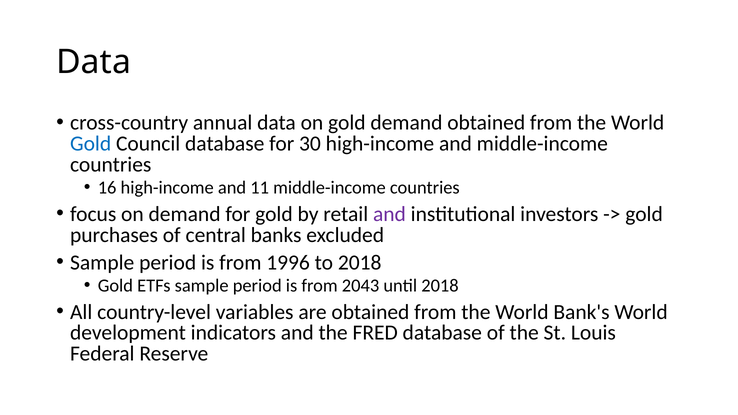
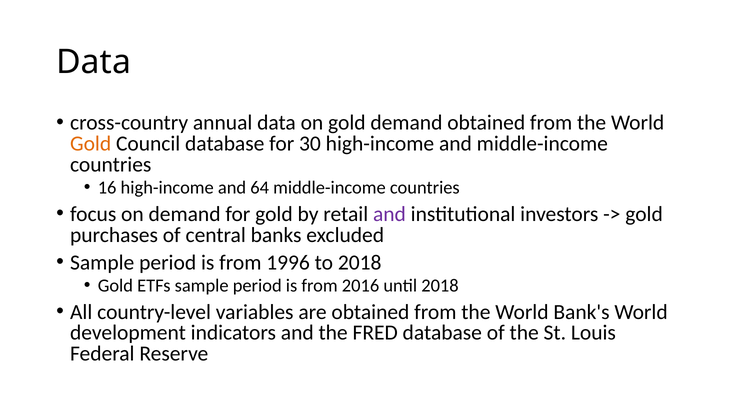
Gold at (91, 144) colour: blue -> orange
11: 11 -> 64
2043: 2043 -> 2016
